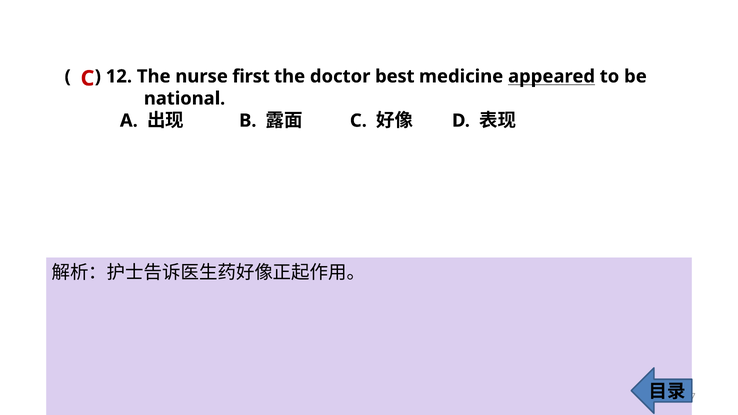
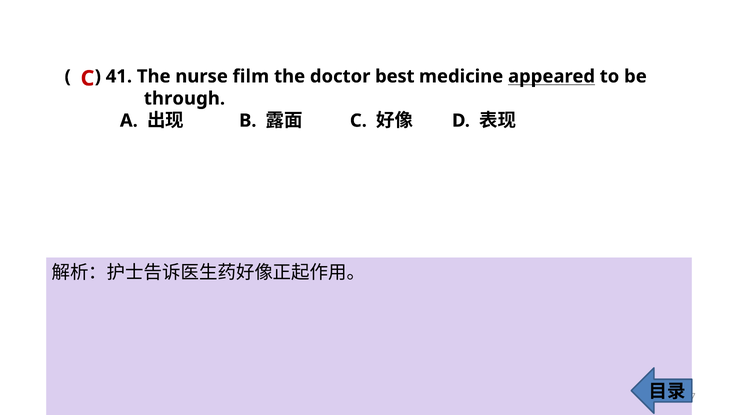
12: 12 -> 41
first: first -> film
national: national -> through
